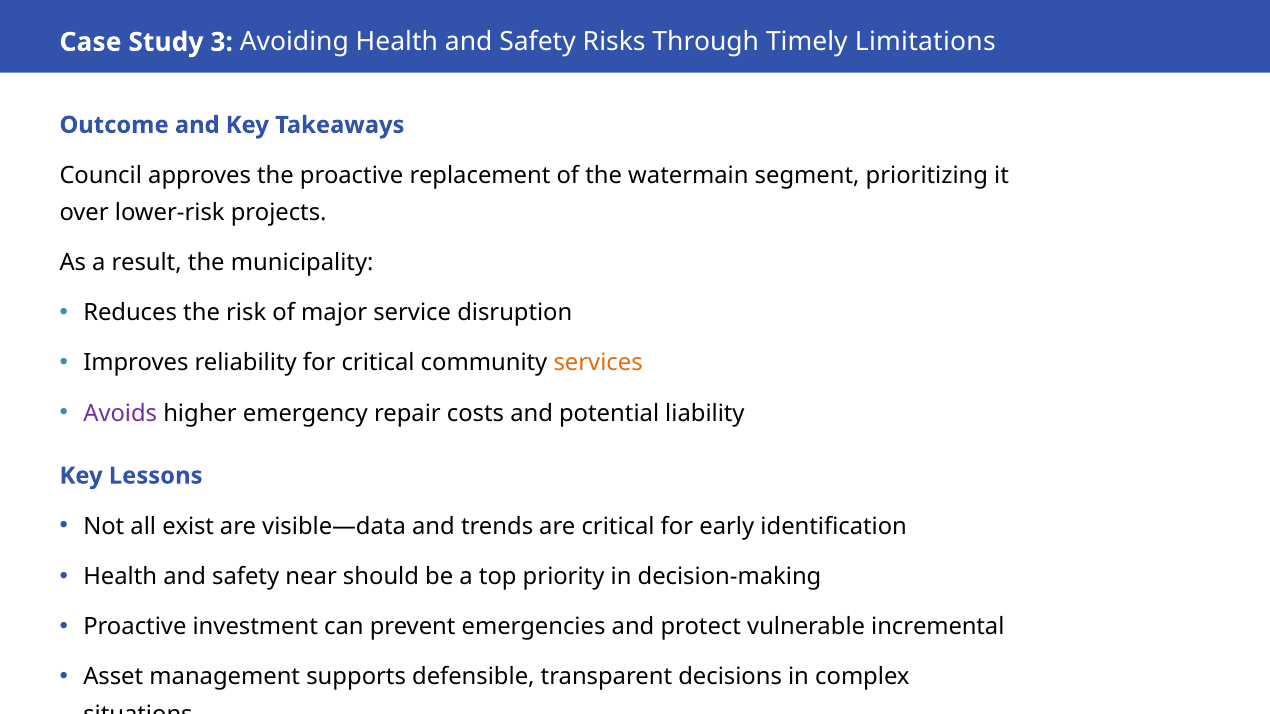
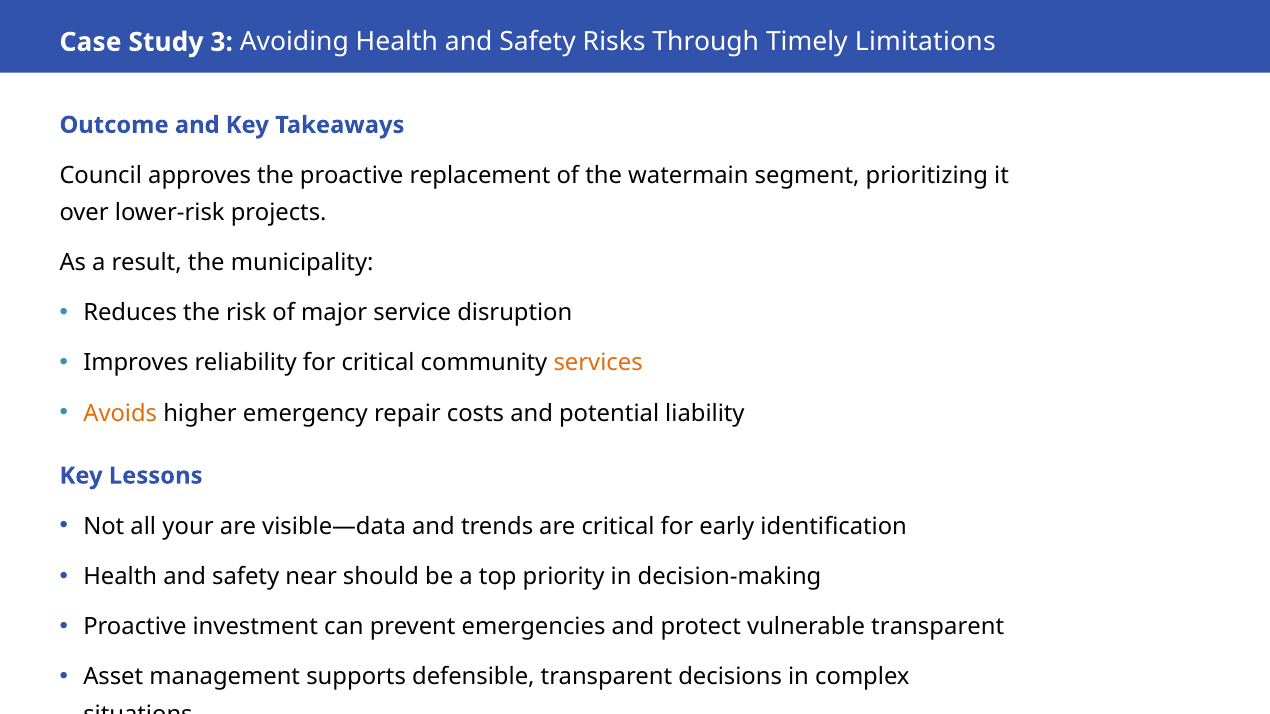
Avoids colour: purple -> orange
exist: exist -> your
vulnerable incremental: incremental -> transparent
